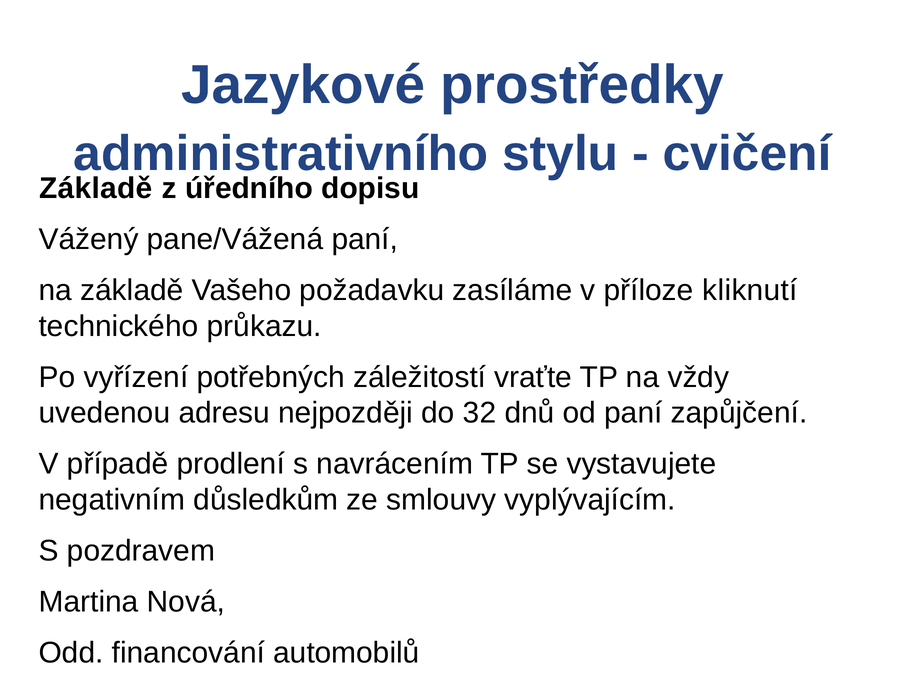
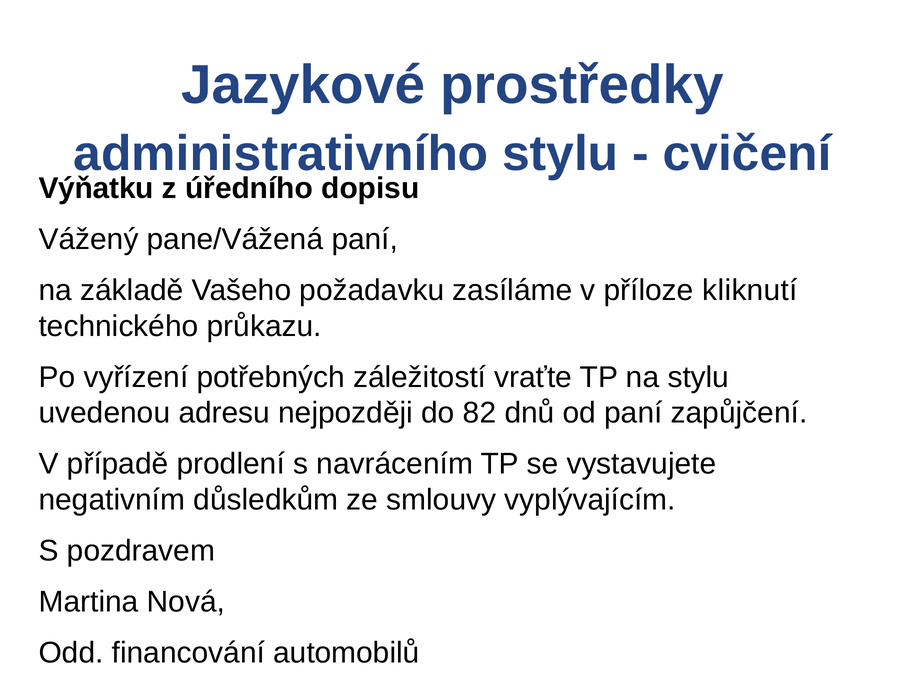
Základě at (96, 188): Základě -> Výňatku
na vždy: vždy -> stylu
32: 32 -> 82
